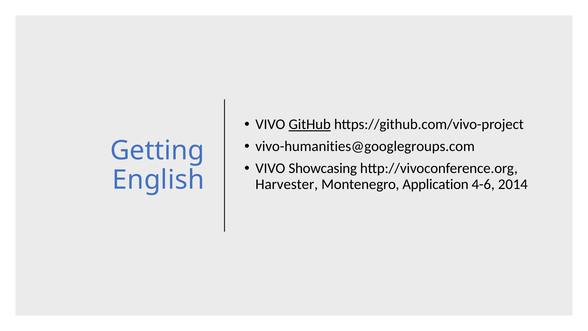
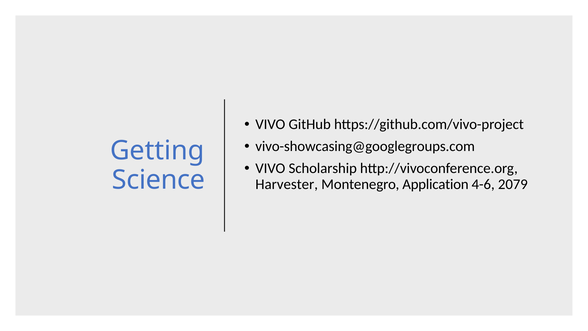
GitHub underline: present -> none
vivo-humanities@googlegroups.com: vivo-humanities@googlegroups.com -> vivo-showcasing@googlegroups.com
Showcasing: Showcasing -> Scholarship
English: English -> Science
2014: 2014 -> 2079
